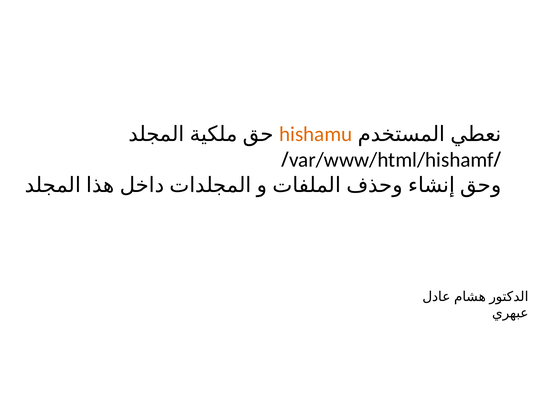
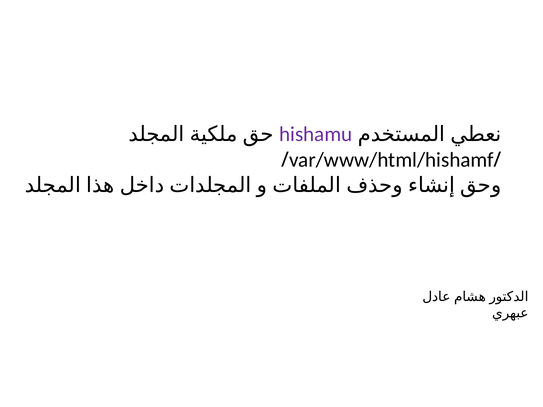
hishamu colour: orange -> purple
